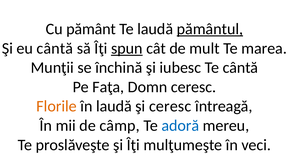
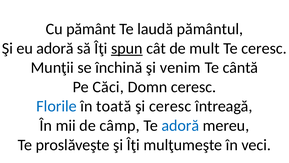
pământul underline: present -> none
eu cântă: cântă -> adoră
Te marea: marea -> ceresc
iubesc: iubesc -> venim
Faţa: Faţa -> Căci
Florile colour: orange -> blue
în laudă: laudă -> toată
